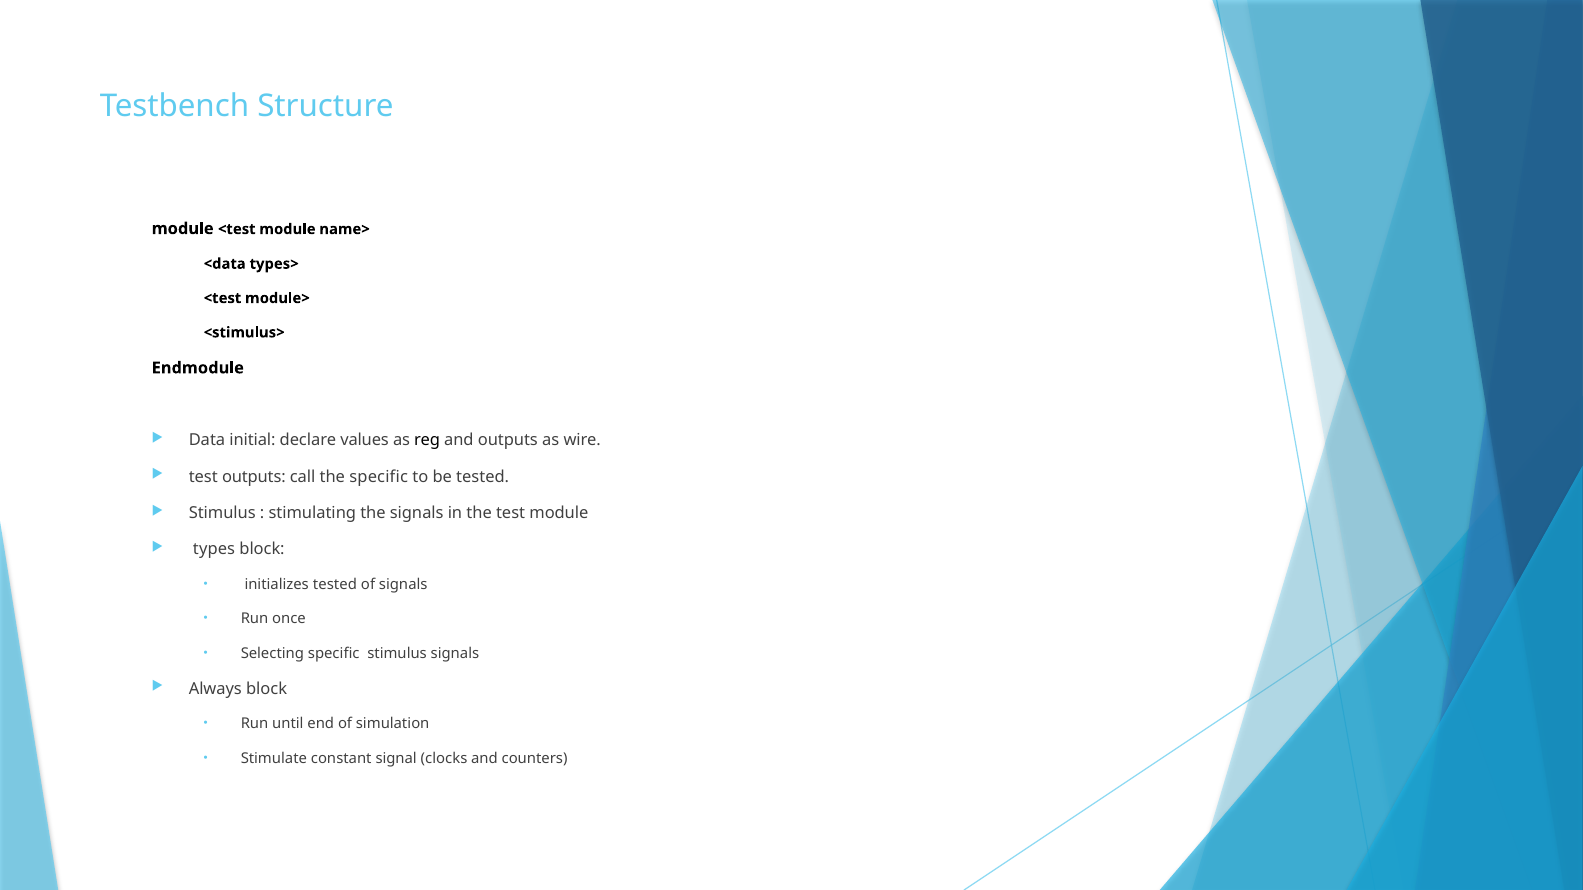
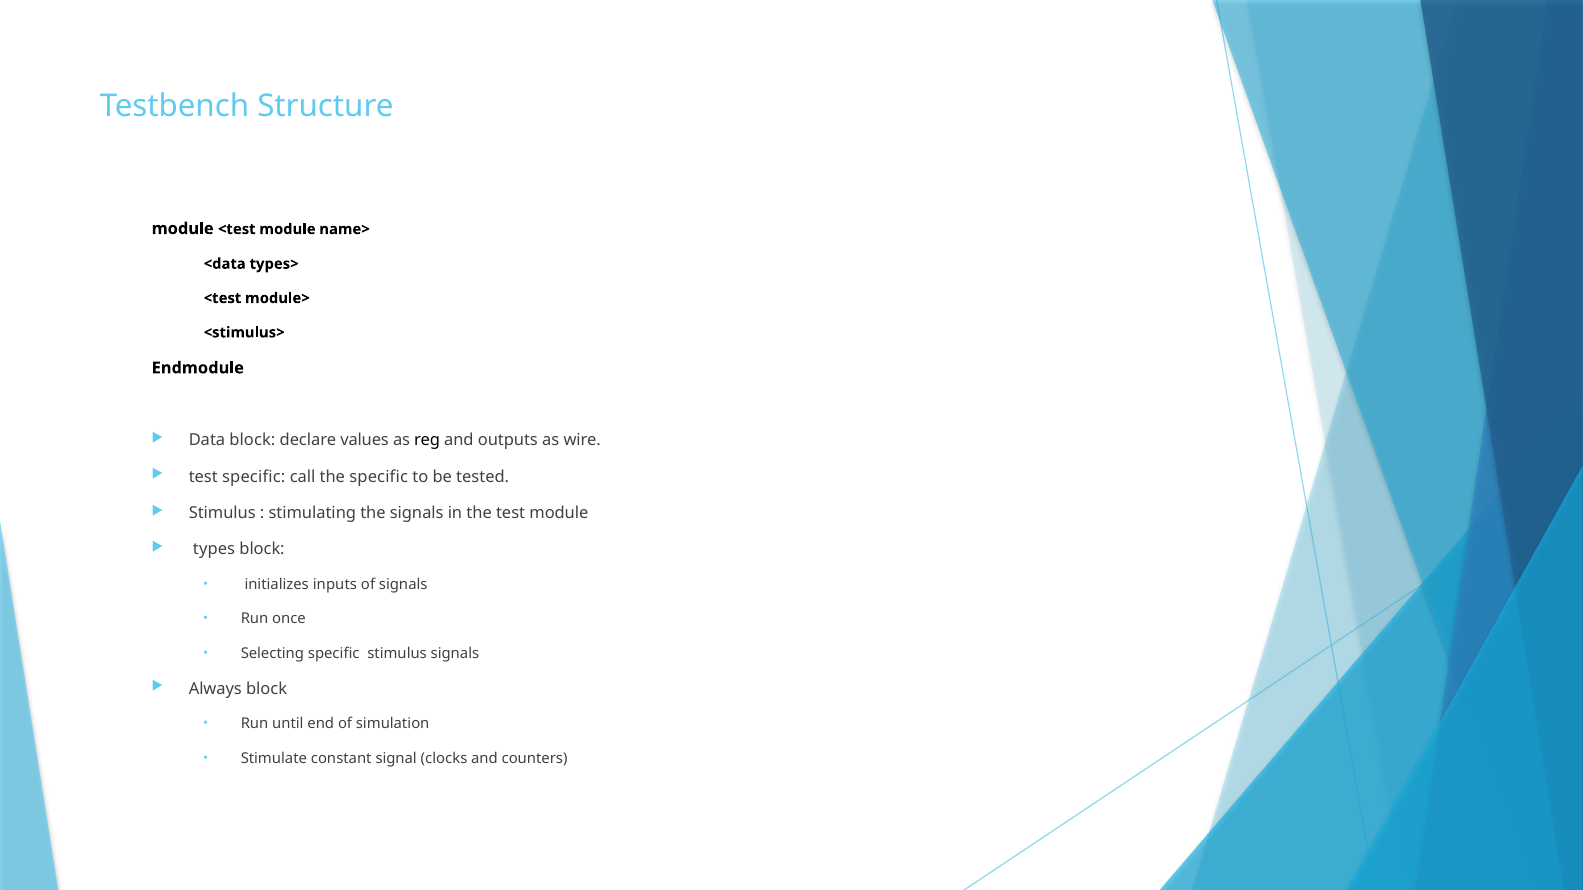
Data initial: initial -> block
test outputs: outputs -> specific
initializes tested: tested -> inputs
